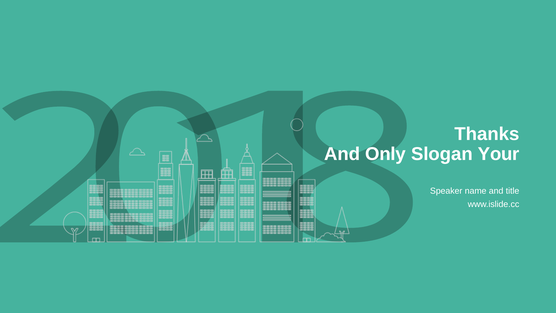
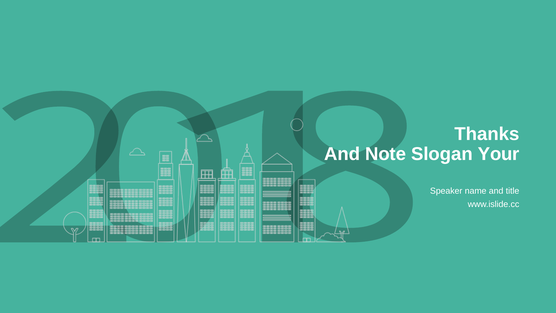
Only: Only -> Note
